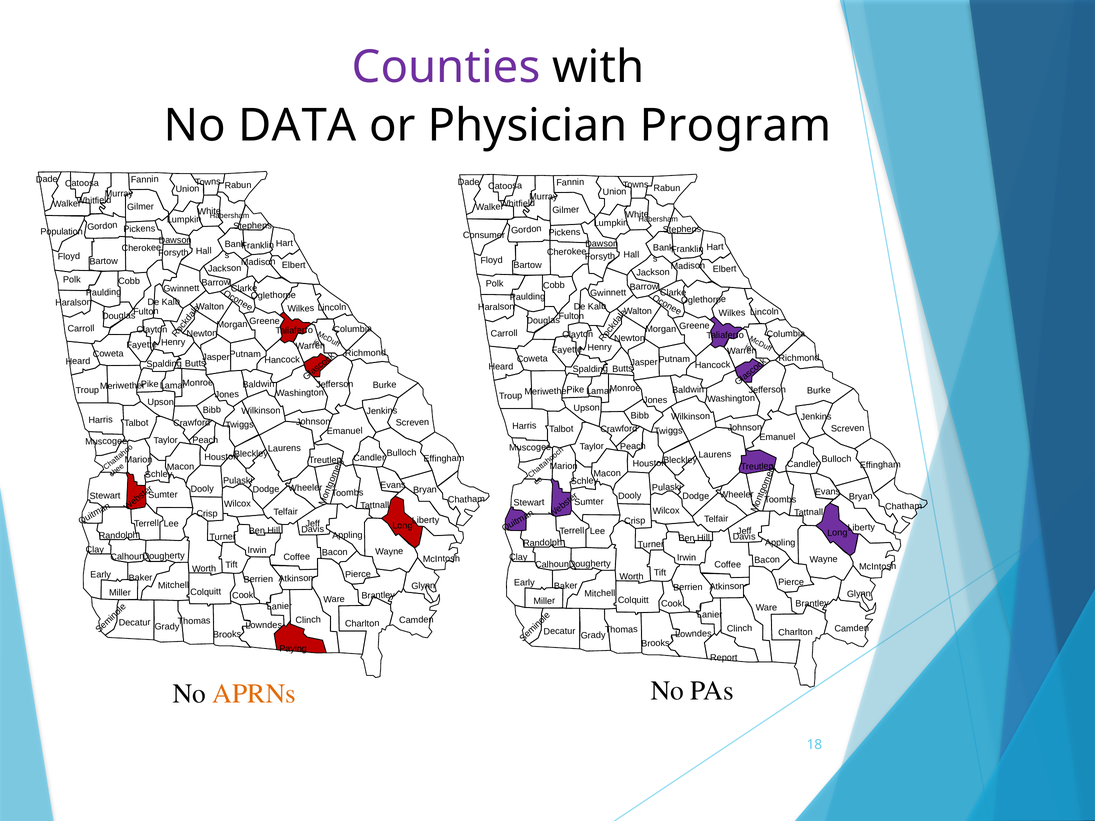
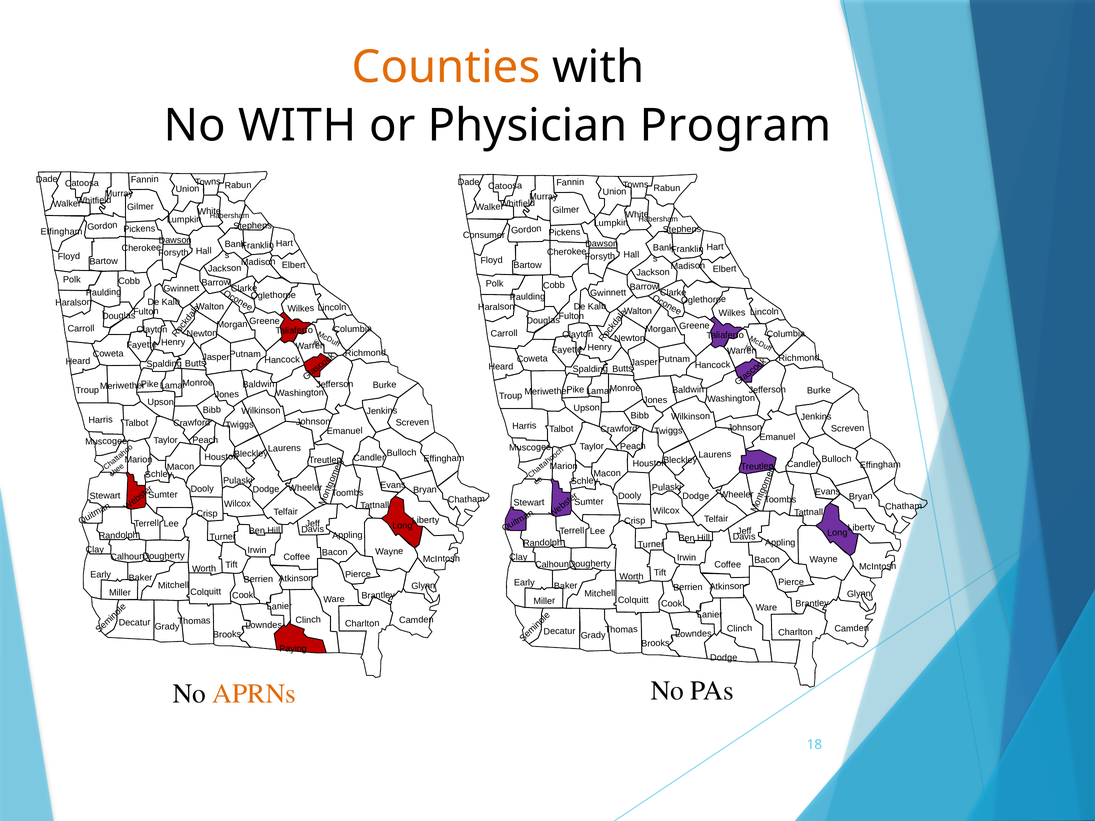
Counties colour: purple -> orange
No DATA: DATA -> WITH
Population at (62, 232): Population -> Effingham
Report at (724, 658): Report -> Dodge
